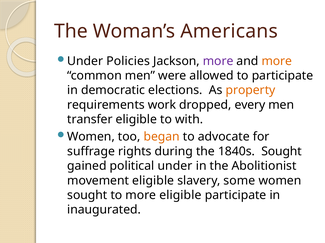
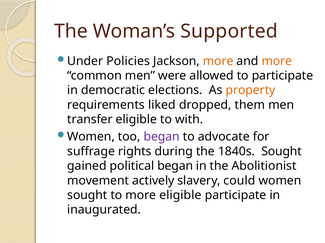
Americans: Americans -> Supported
more at (218, 61) colour: purple -> orange
work: work -> liked
every: every -> them
began at (162, 137) colour: orange -> purple
political under: under -> began
movement eligible: eligible -> actively
some: some -> could
